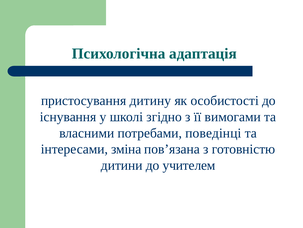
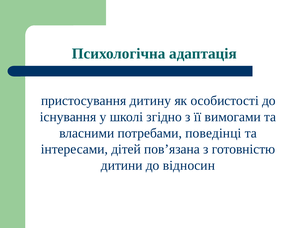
зміна: зміна -> дітей
учителем: учителем -> відносин
